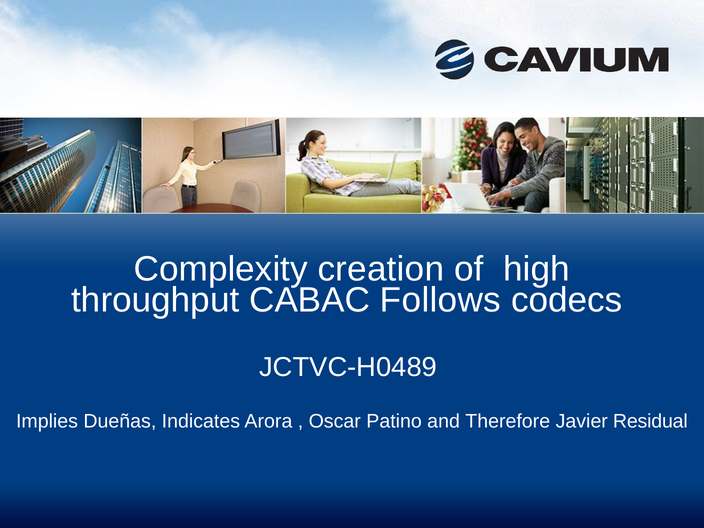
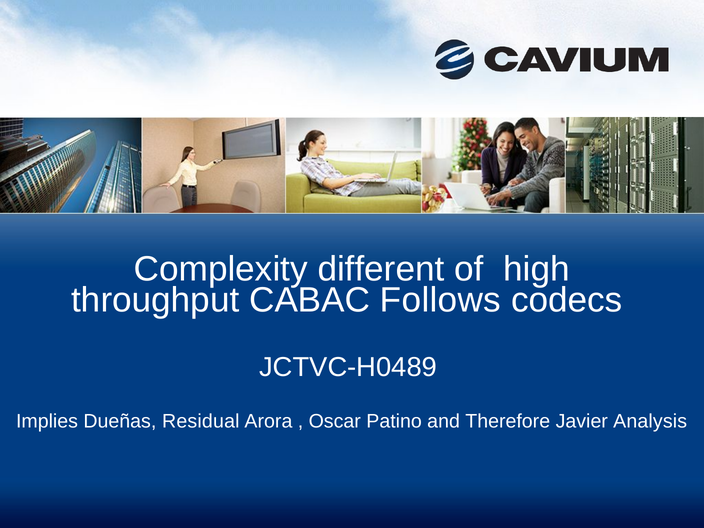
creation: creation -> different
Indicates: Indicates -> Residual
Residual: Residual -> Analysis
